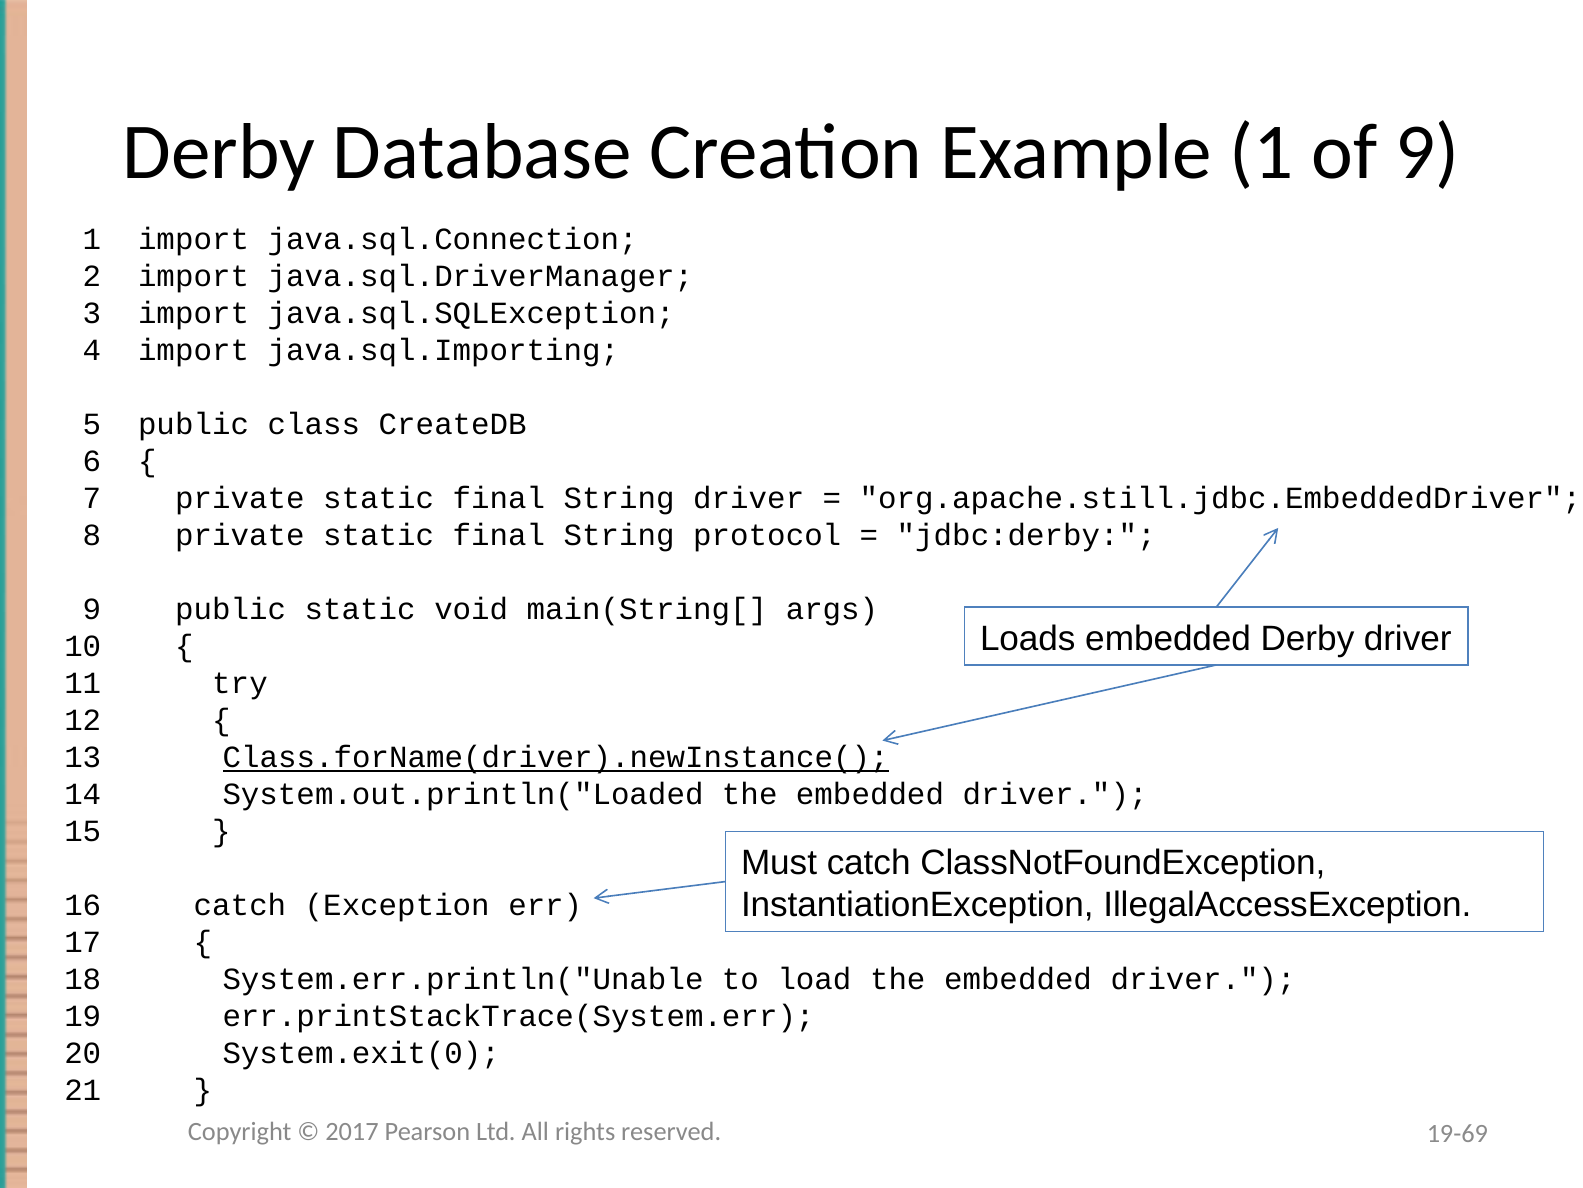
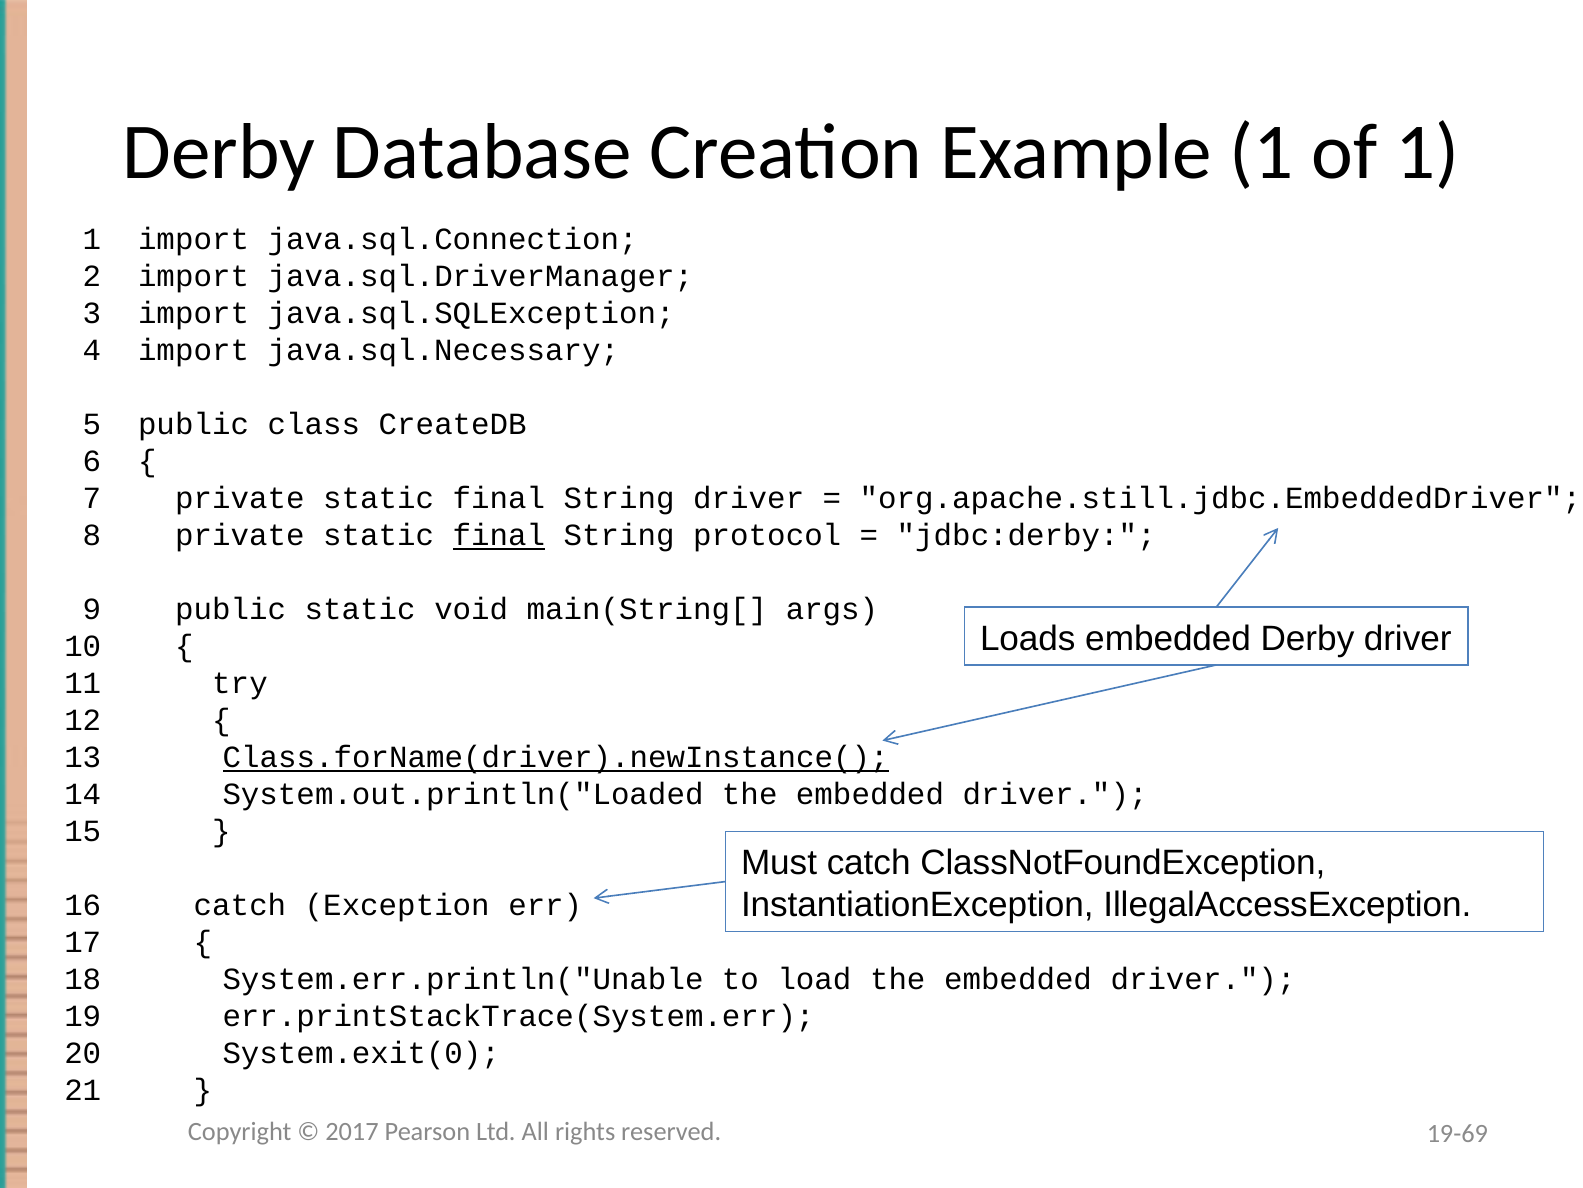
of 9: 9 -> 1
java.sql.Importing: java.sql.Importing -> java.sql.Necessary
final at (499, 535) underline: none -> present
